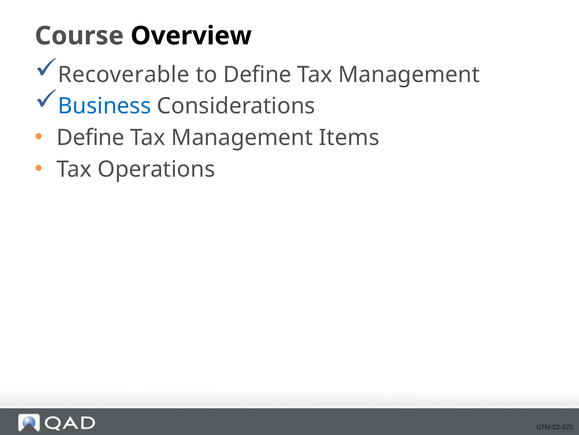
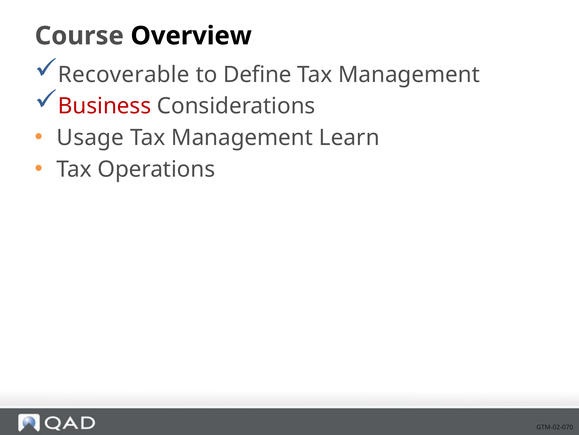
Business colour: blue -> red
Define at (91, 138): Define -> Usage
Items: Items -> Learn
